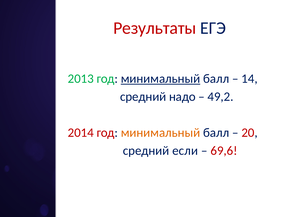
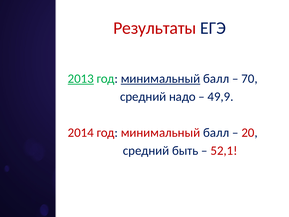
2013 underline: none -> present
14: 14 -> 70
49,2: 49,2 -> 49,9
минимальный at (161, 133) colour: orange -> red
если: если -> быть
69,6: 69,6 -> 52,1
